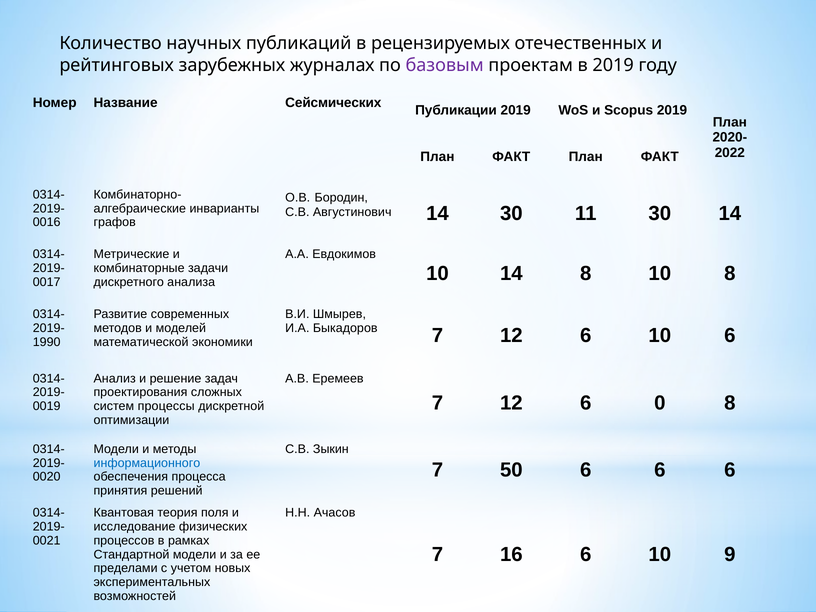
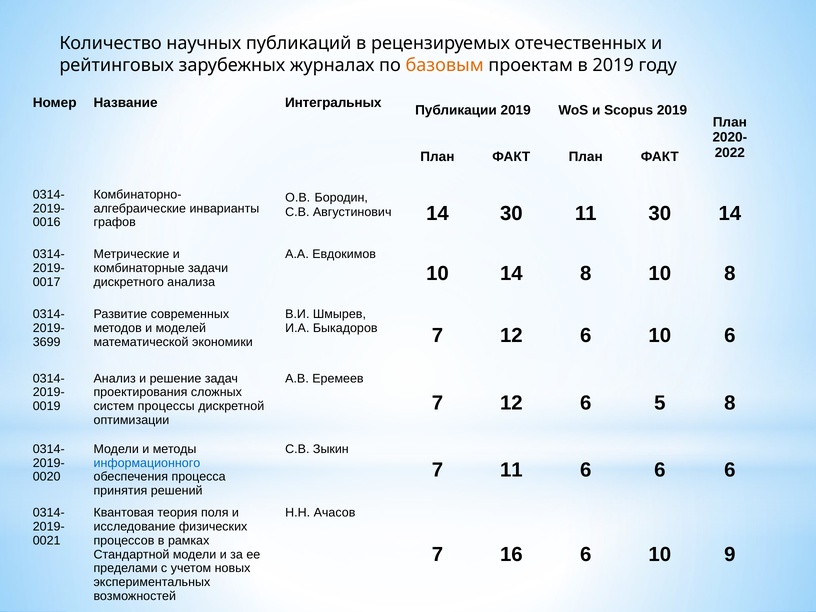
базовым colour: purple -> orange
Сейсмических: Сейсмических -> Интегральных
1990: 1990 -> 3699
0: 0 -> 5
7 50: 50 -> 11
